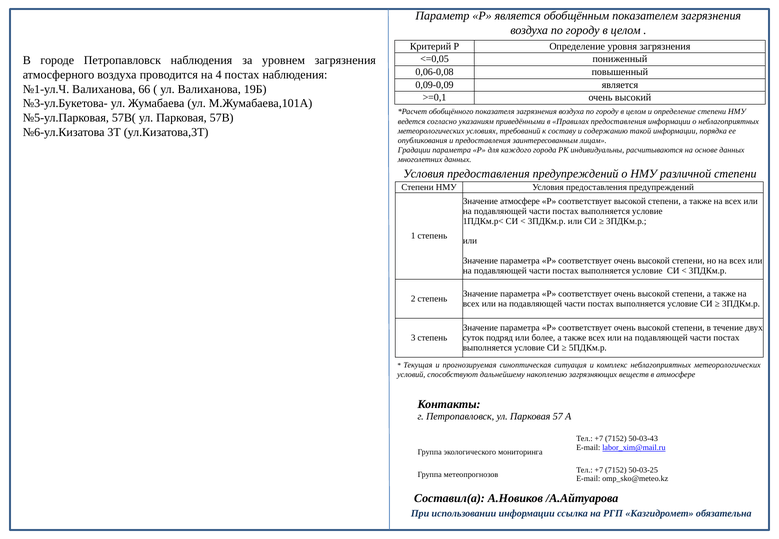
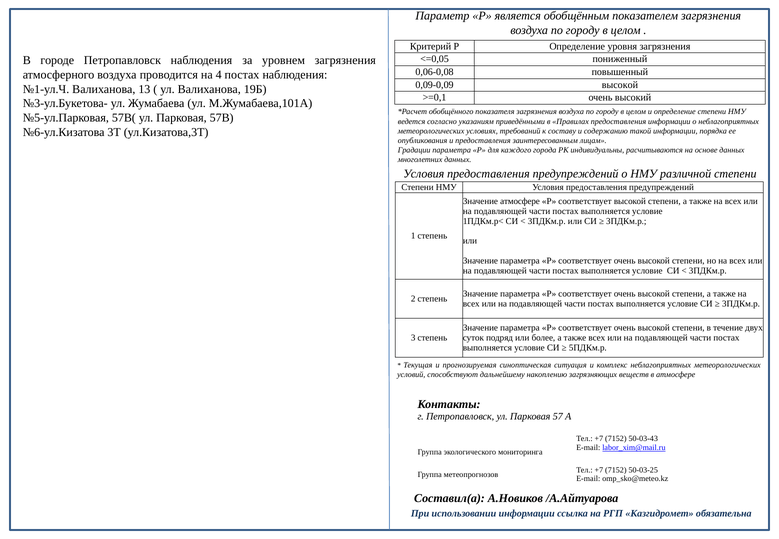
0,09-0,09 является: является -> высокой
66: 66 -> 13
